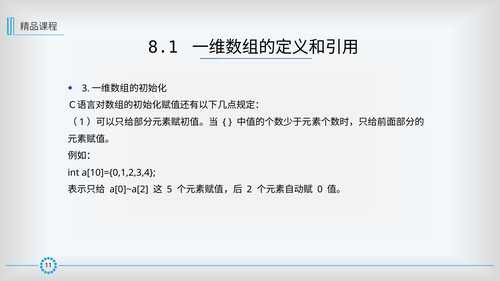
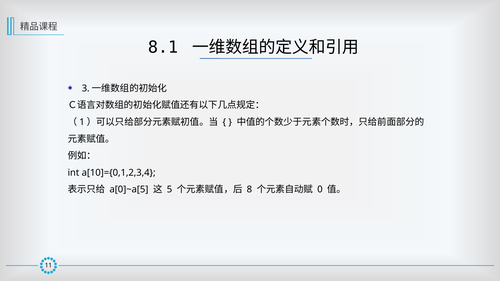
a[0]~a[2: a[0]~a[2 -> a[0]~a[5
2: 2 -> 8
